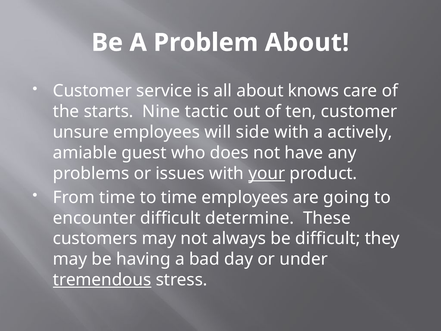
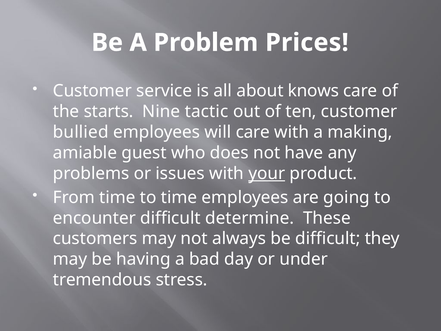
Problem About: About -> Prices
unsure: unsure -> bullied
will side: side -> care
actively: actively -> making
tremendous underline: present -> none
